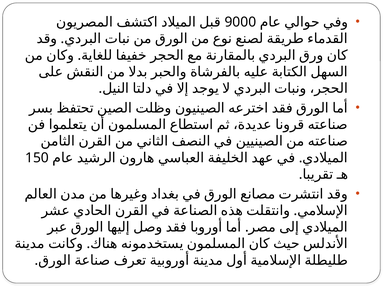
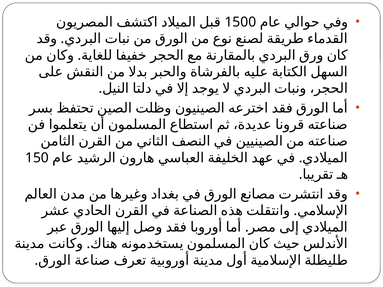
9000: 9000 -> 1500
